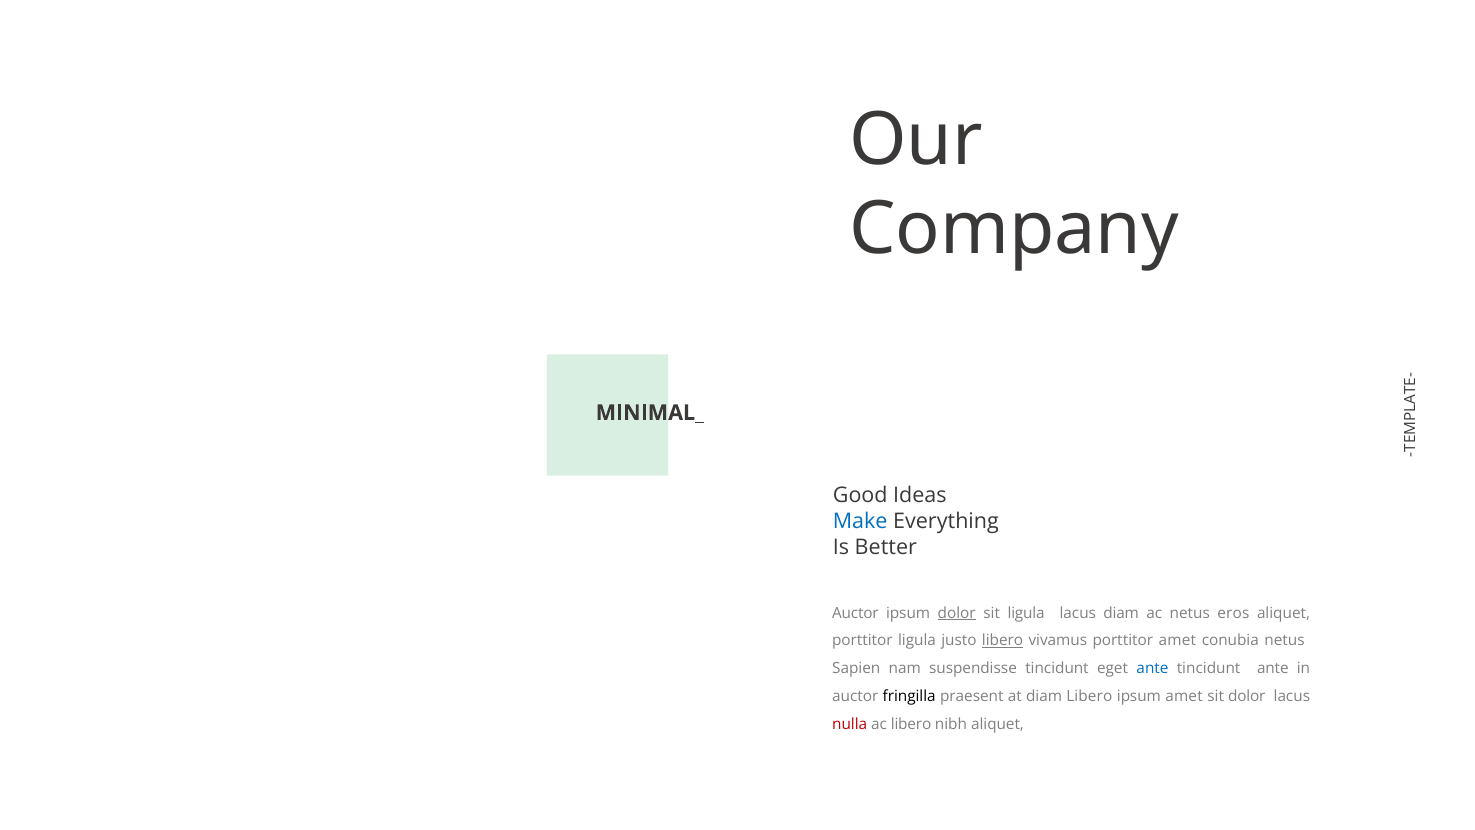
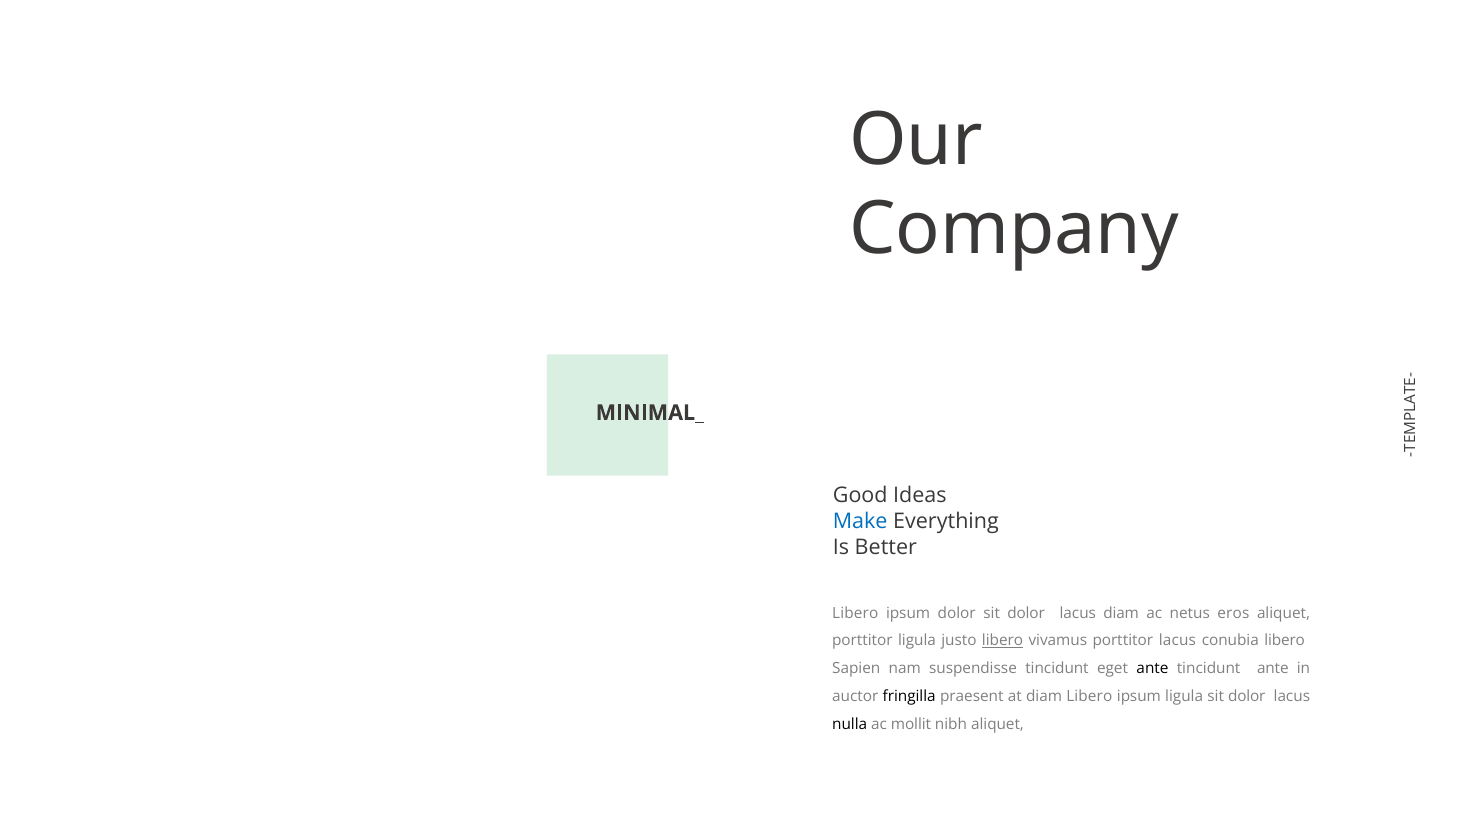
Auctor at (855, 613): Auctor -> Libero
dolor at (957, 613) underline: present -> none
ligula at (1026, 613): ligula -> dolor
porttitor amet: amet -> lacus
conubia netus: netus -> libero
ante at (1153, 668) colour: blue -> black
ipsum amet: amet -> ligula
nulla colour: red -> black
ac libero: libero -> mollit
